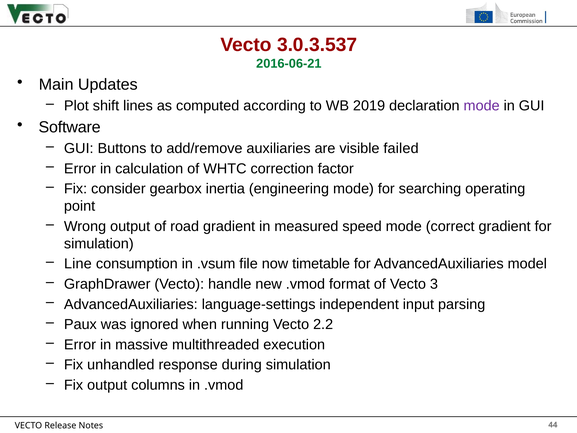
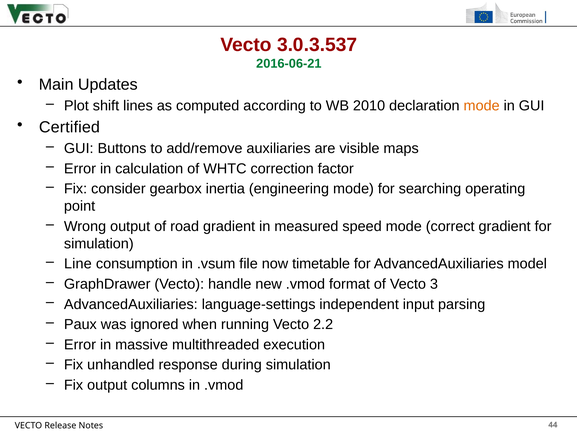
2019: 2019 -> 2010
mode at (482, 106) colour: purple -> orange
Software: Software -> Certified
failed: failed -> maps
